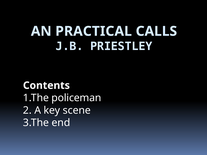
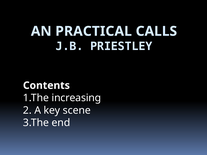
policeman: policeman -> increasing
